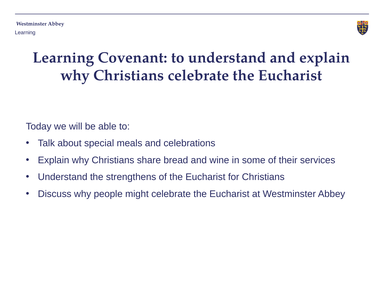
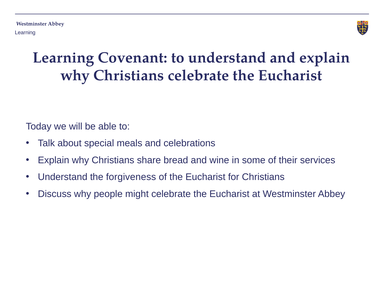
strengthens: strengthens -> forgiveness
